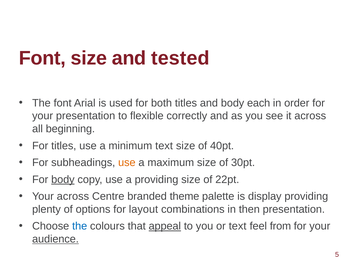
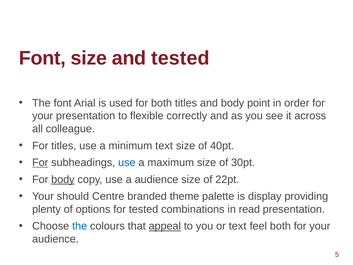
each: each -> point
beginning: beginning -> colleague
For at (40, 162) underline: none -> present
use at (127, 162) colour: orange -> blue
a providing: providing -> audience
Your across: across -> should
for layout: layout -> tested
then: then -> read
feel from: from -> both
audience at (55, 239) underline: present -> none
